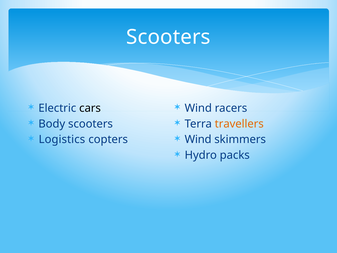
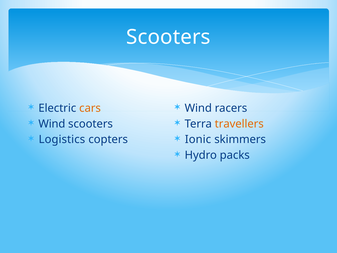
cars colour: black -> orange
Body at (52, 124): Body -> Wind
Wind at (198, 139): Wind -> Ionic
